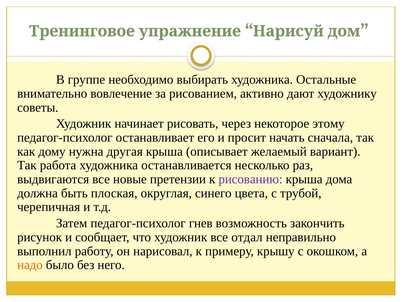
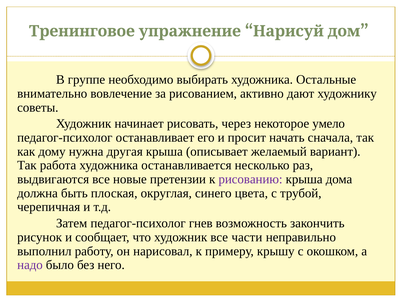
этому: этому -> умело
отдал: отдал -> части
надо colour: orange -> purple
